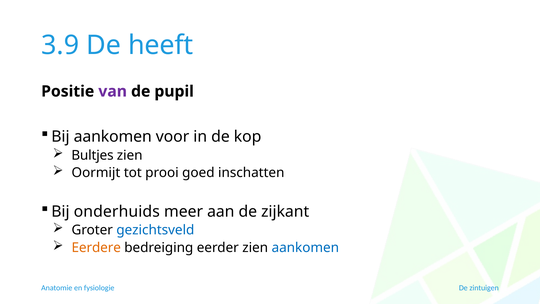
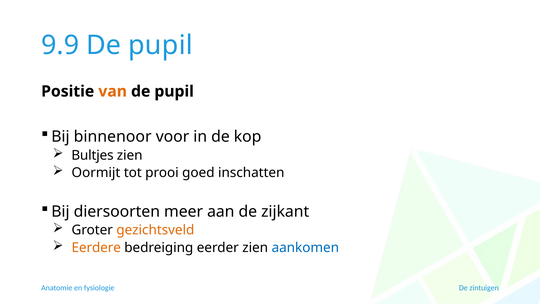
3.9: 3.9 -> 9.9
heeft at (161, 45): heeft -> pupil
van colour: purple -> orange
Bij aankomen: aankomen -> binnenoor
onderhuids: onderhuids -> diersoorten
gezichtsveld colour: blue -> orange
